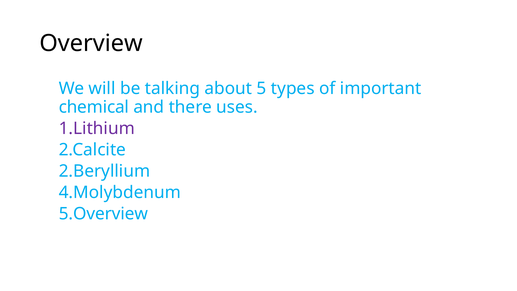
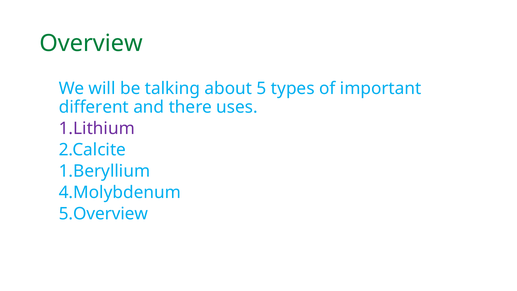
Overview colour: black -> green
chemical: chemical -> different
2.Beryllium: 2.Beryllium -> 1.Beryllium
